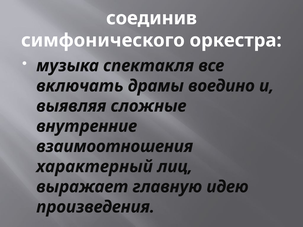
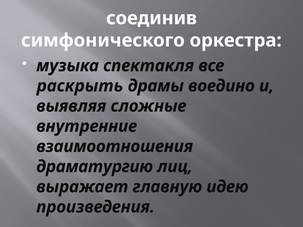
включать: включать -> раскрыть
характерный: характерный -> драматургию
